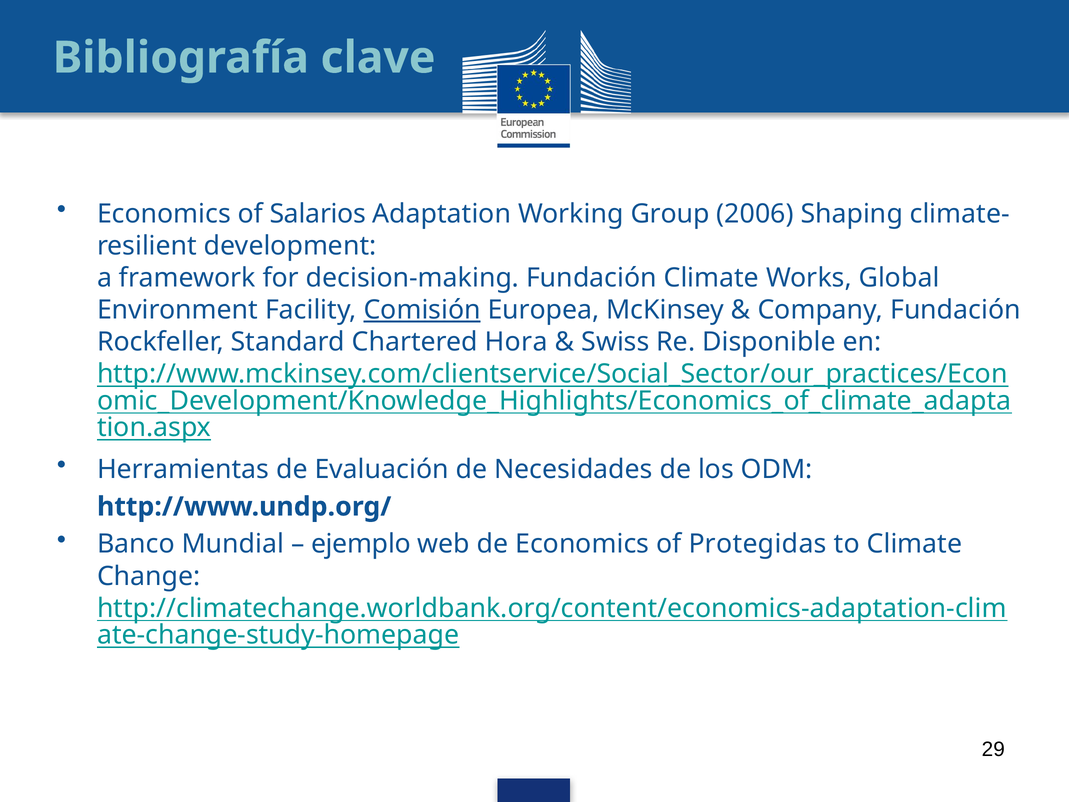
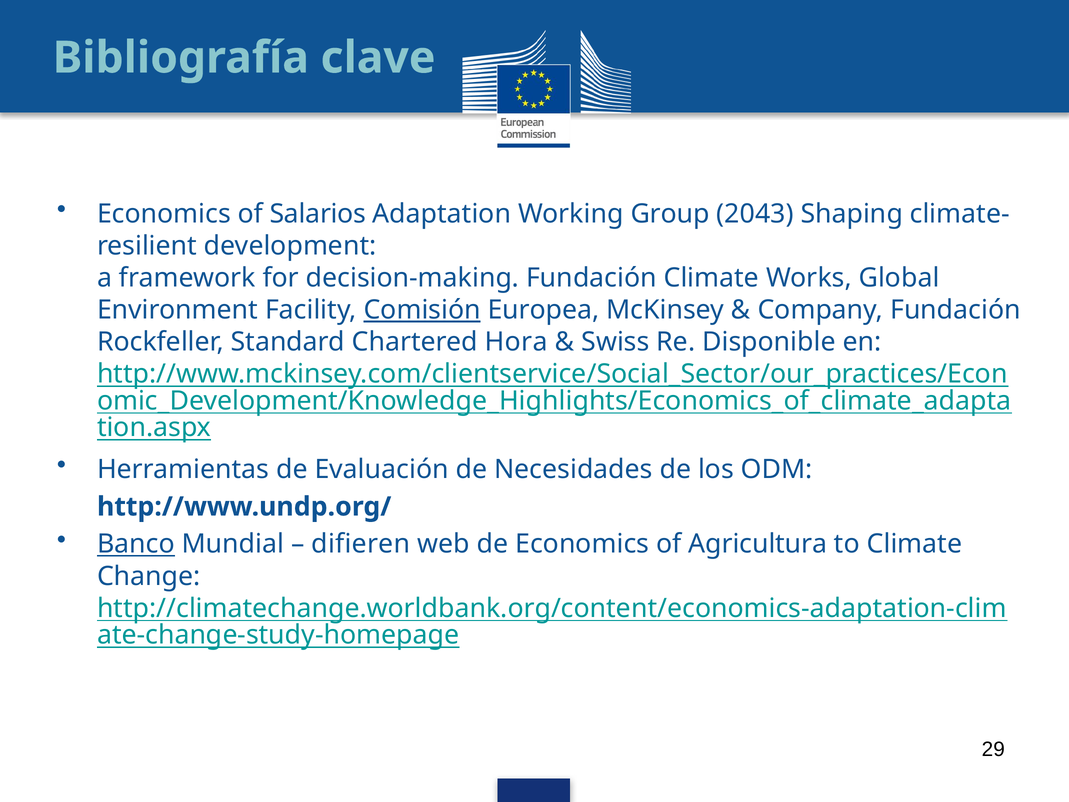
2006: 2006 -> 2043
Banco underline: none -> present
ejemplo: ejemplo -> difieren
Protegidas: Protegidas -> Agricultura
